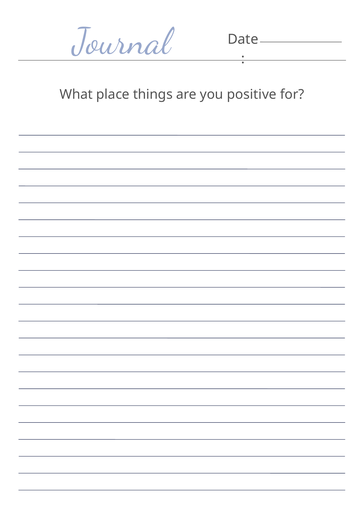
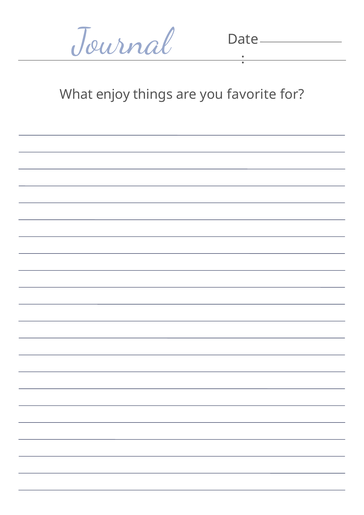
place: place -> enjoy
positive: positive -> favorite
